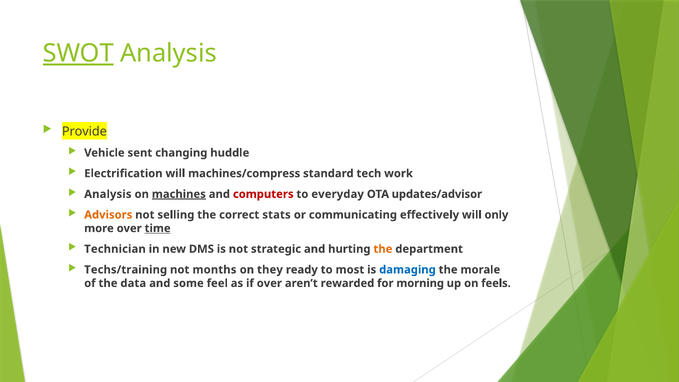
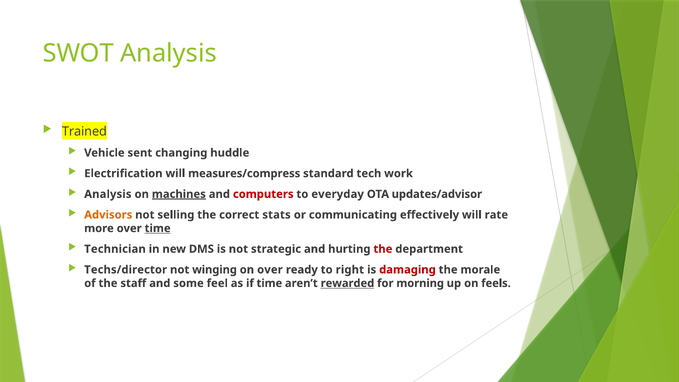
SWOT underline: present -> none
Provide: Provide -> Trained
machines/compress: machines/compress -> measures/compress
only: only -> rate
the at (383, 249) colour: orange -> red
Techs/training: Techs/training -> Techs/director
months: months -> winging
on they: they -> over
most: most -> right
damaging colour: blue -> red
data: data -> staff
if over: over -> time
rewarded underline: none -> present
